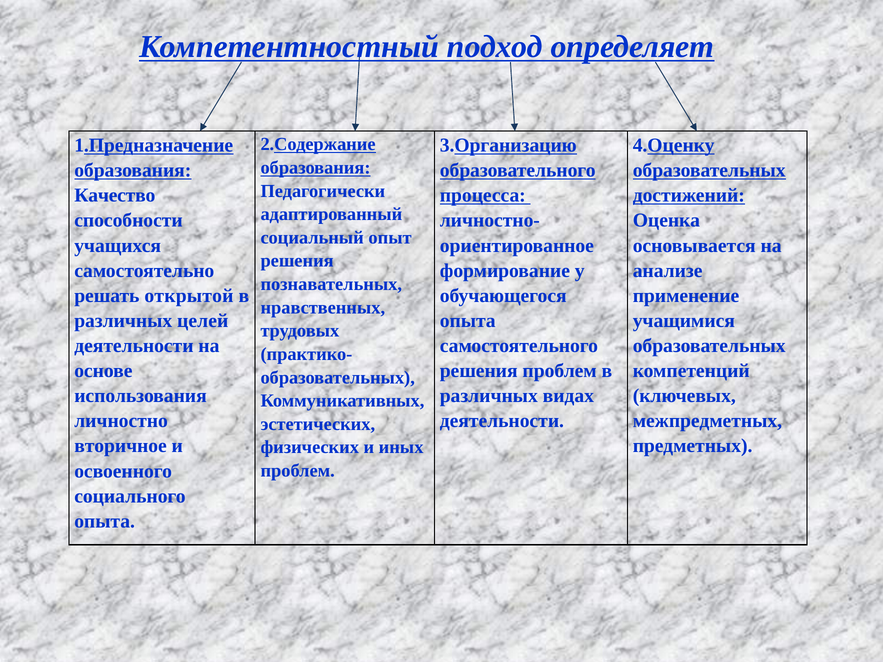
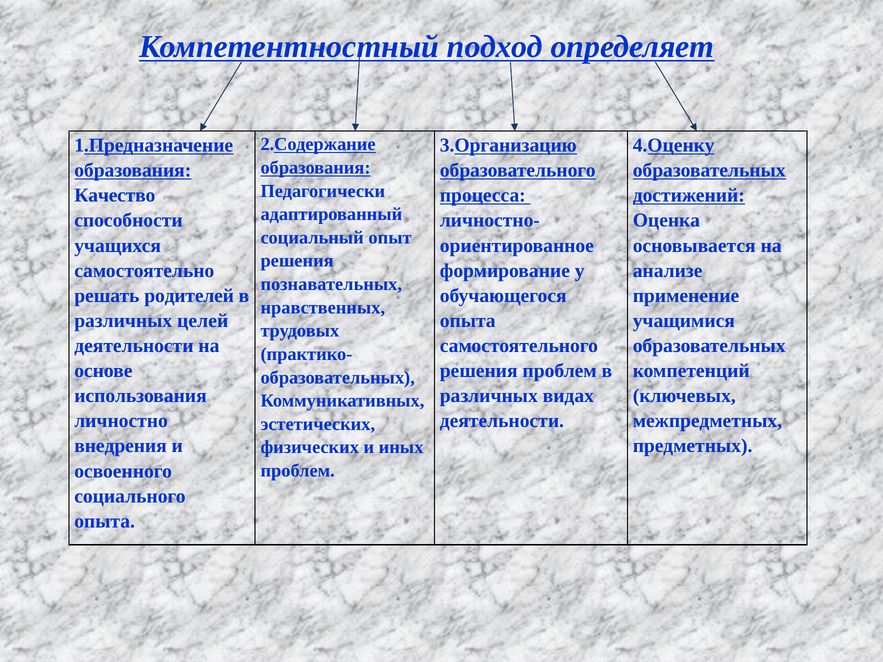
открытой: открытой -> родителей
вторичное: вторичное -> внедрения
